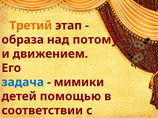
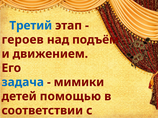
Третий colour: orange -> blue
образа: образа -> героев
потому: потому -> подъём
